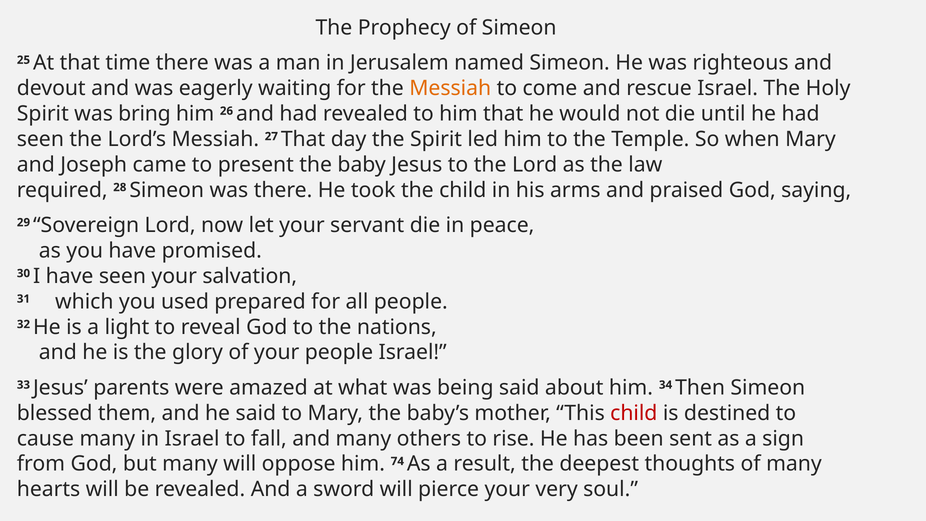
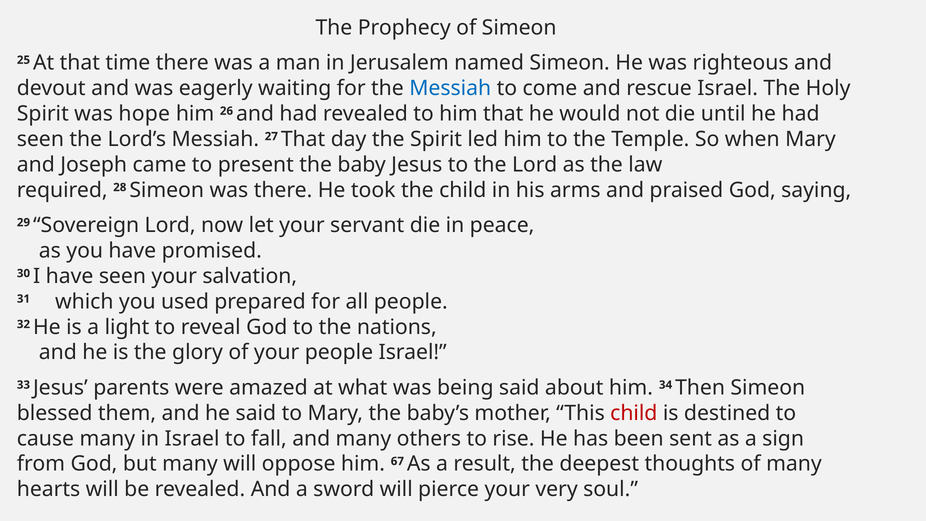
Messiah at (450, 88) colour: orange -> blue
bring: bring -> hope
74: 74 -> 67
